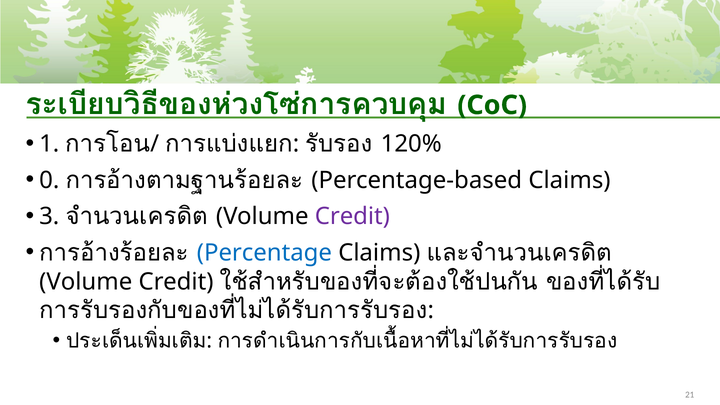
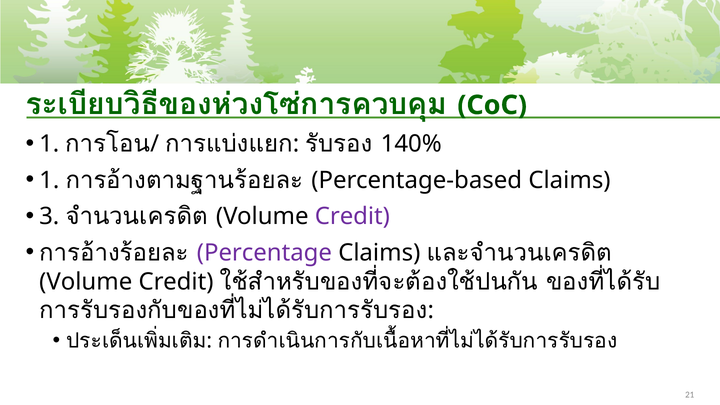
120%: 120% -> 140%
0 at (49, 180): 0 -> 1
Percentage colour: blue -> purple
